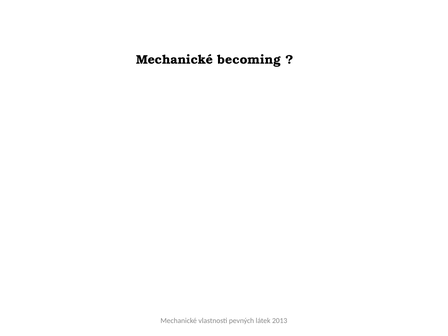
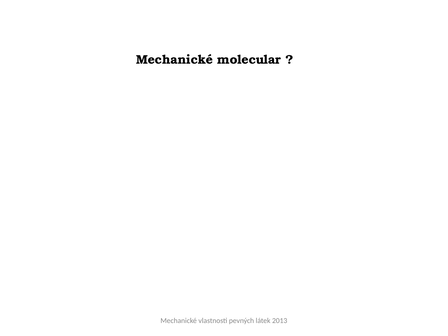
becoming: becoming -> molecular
